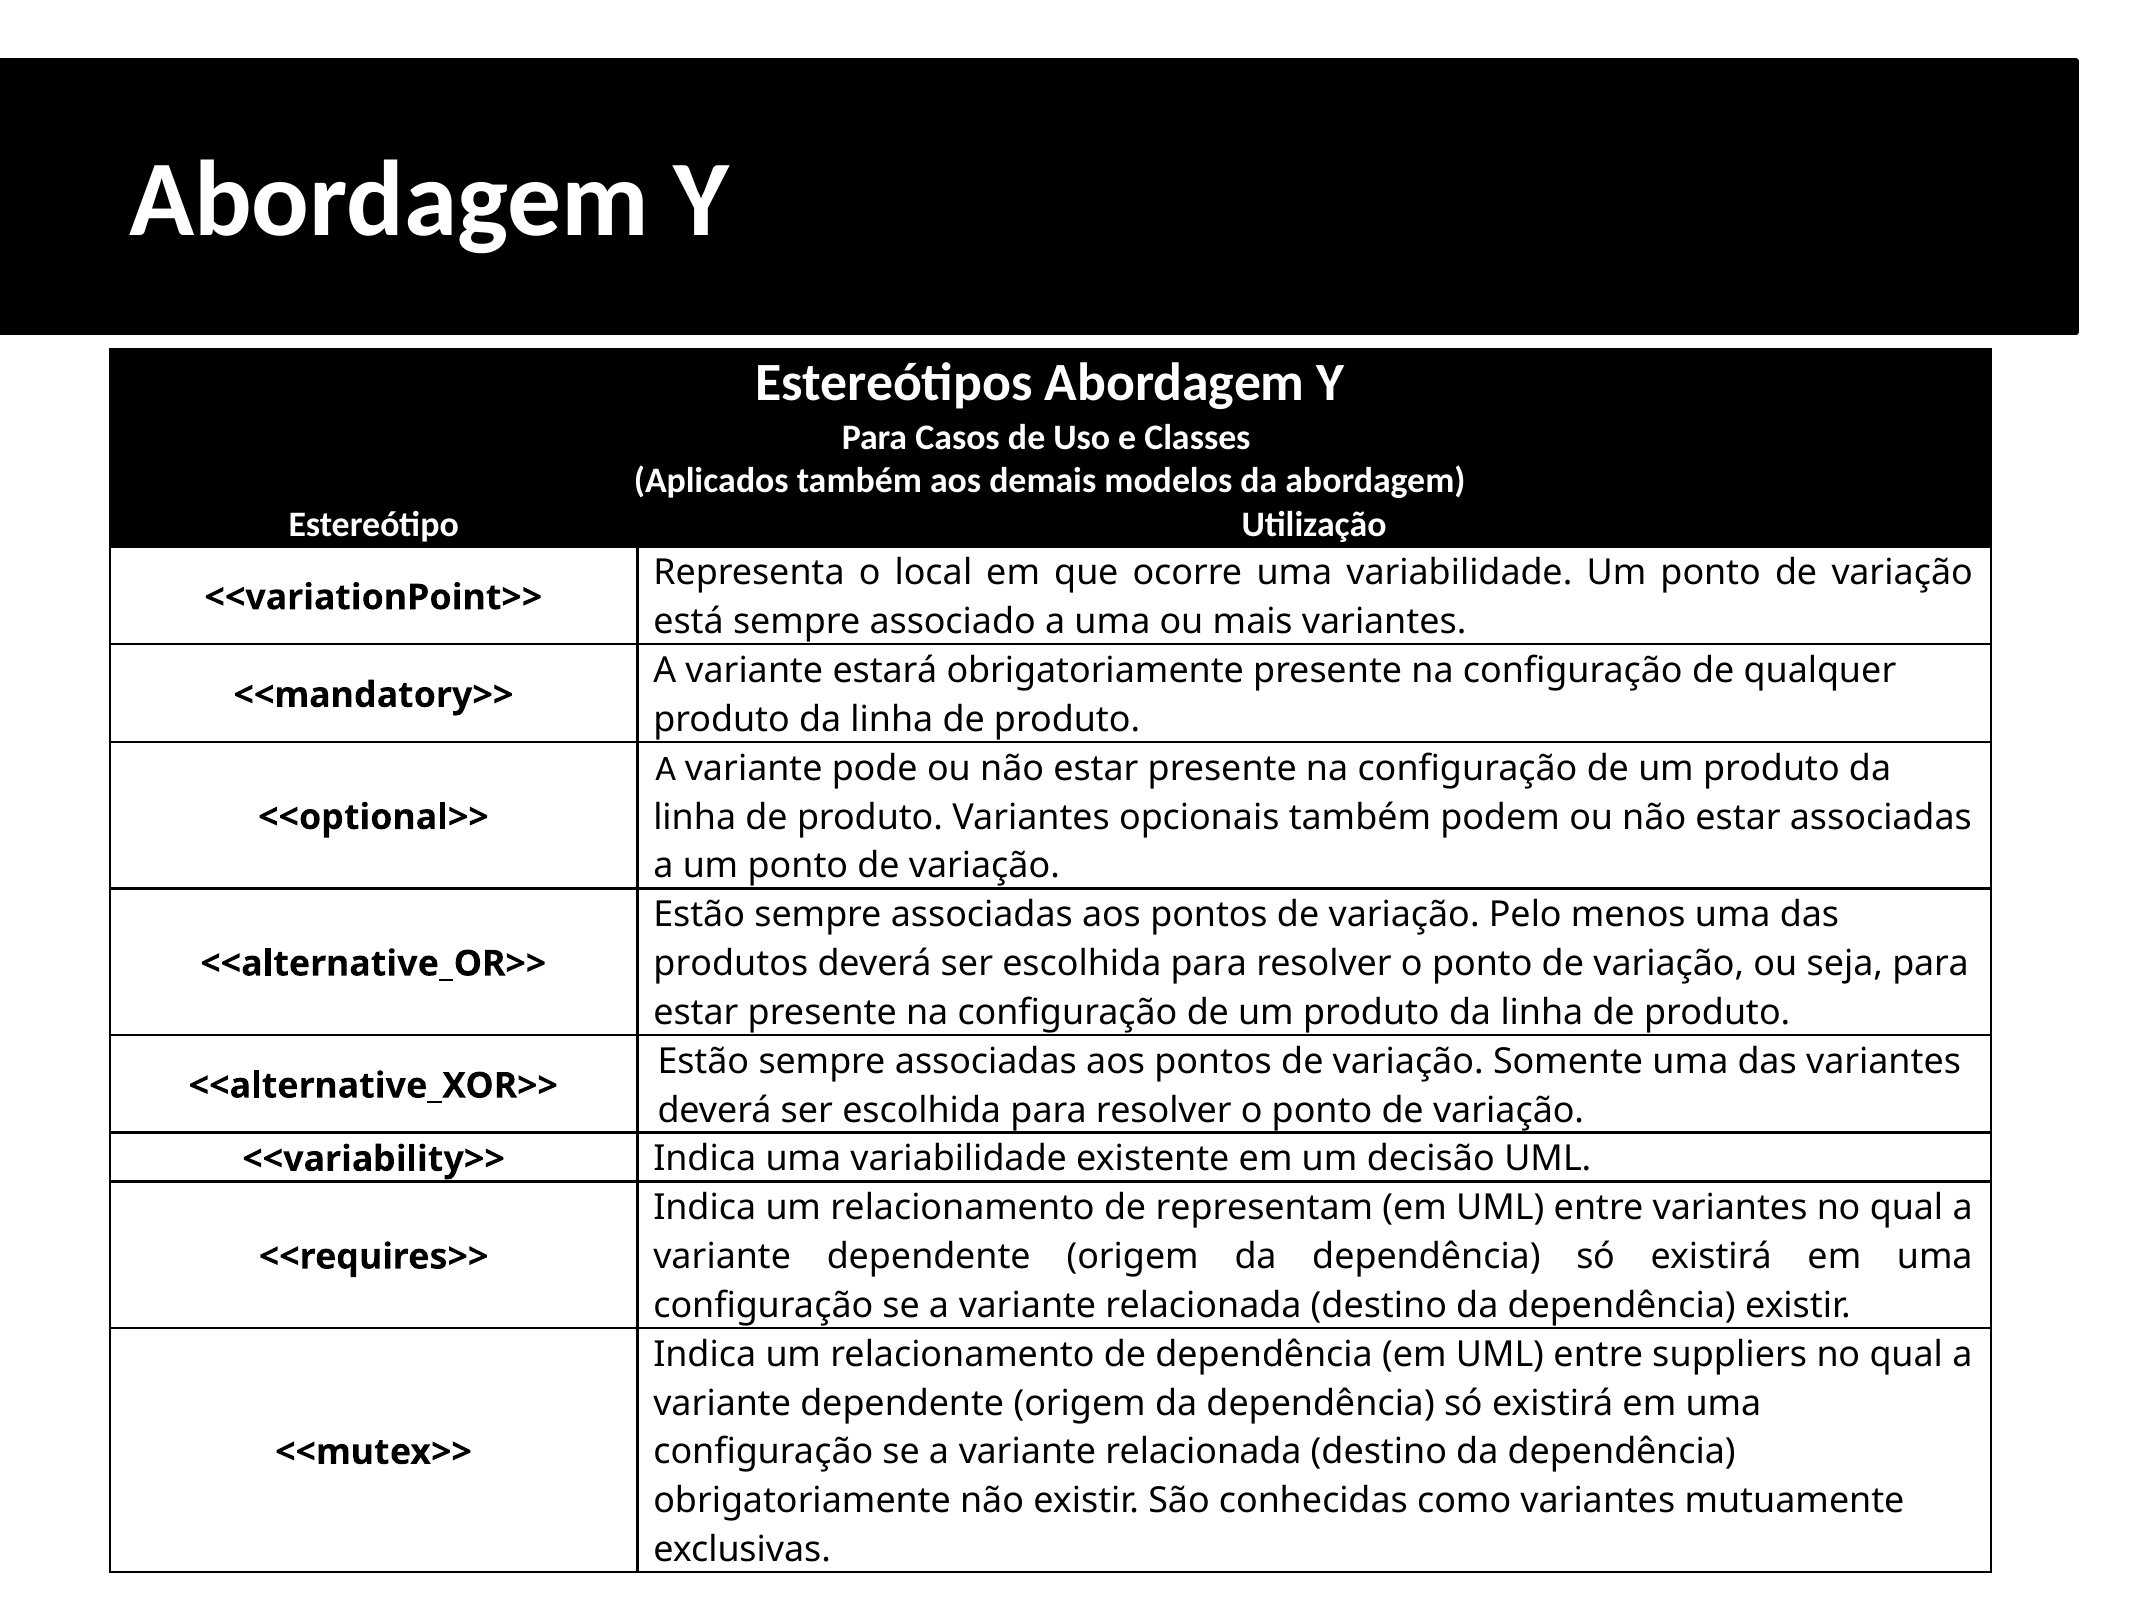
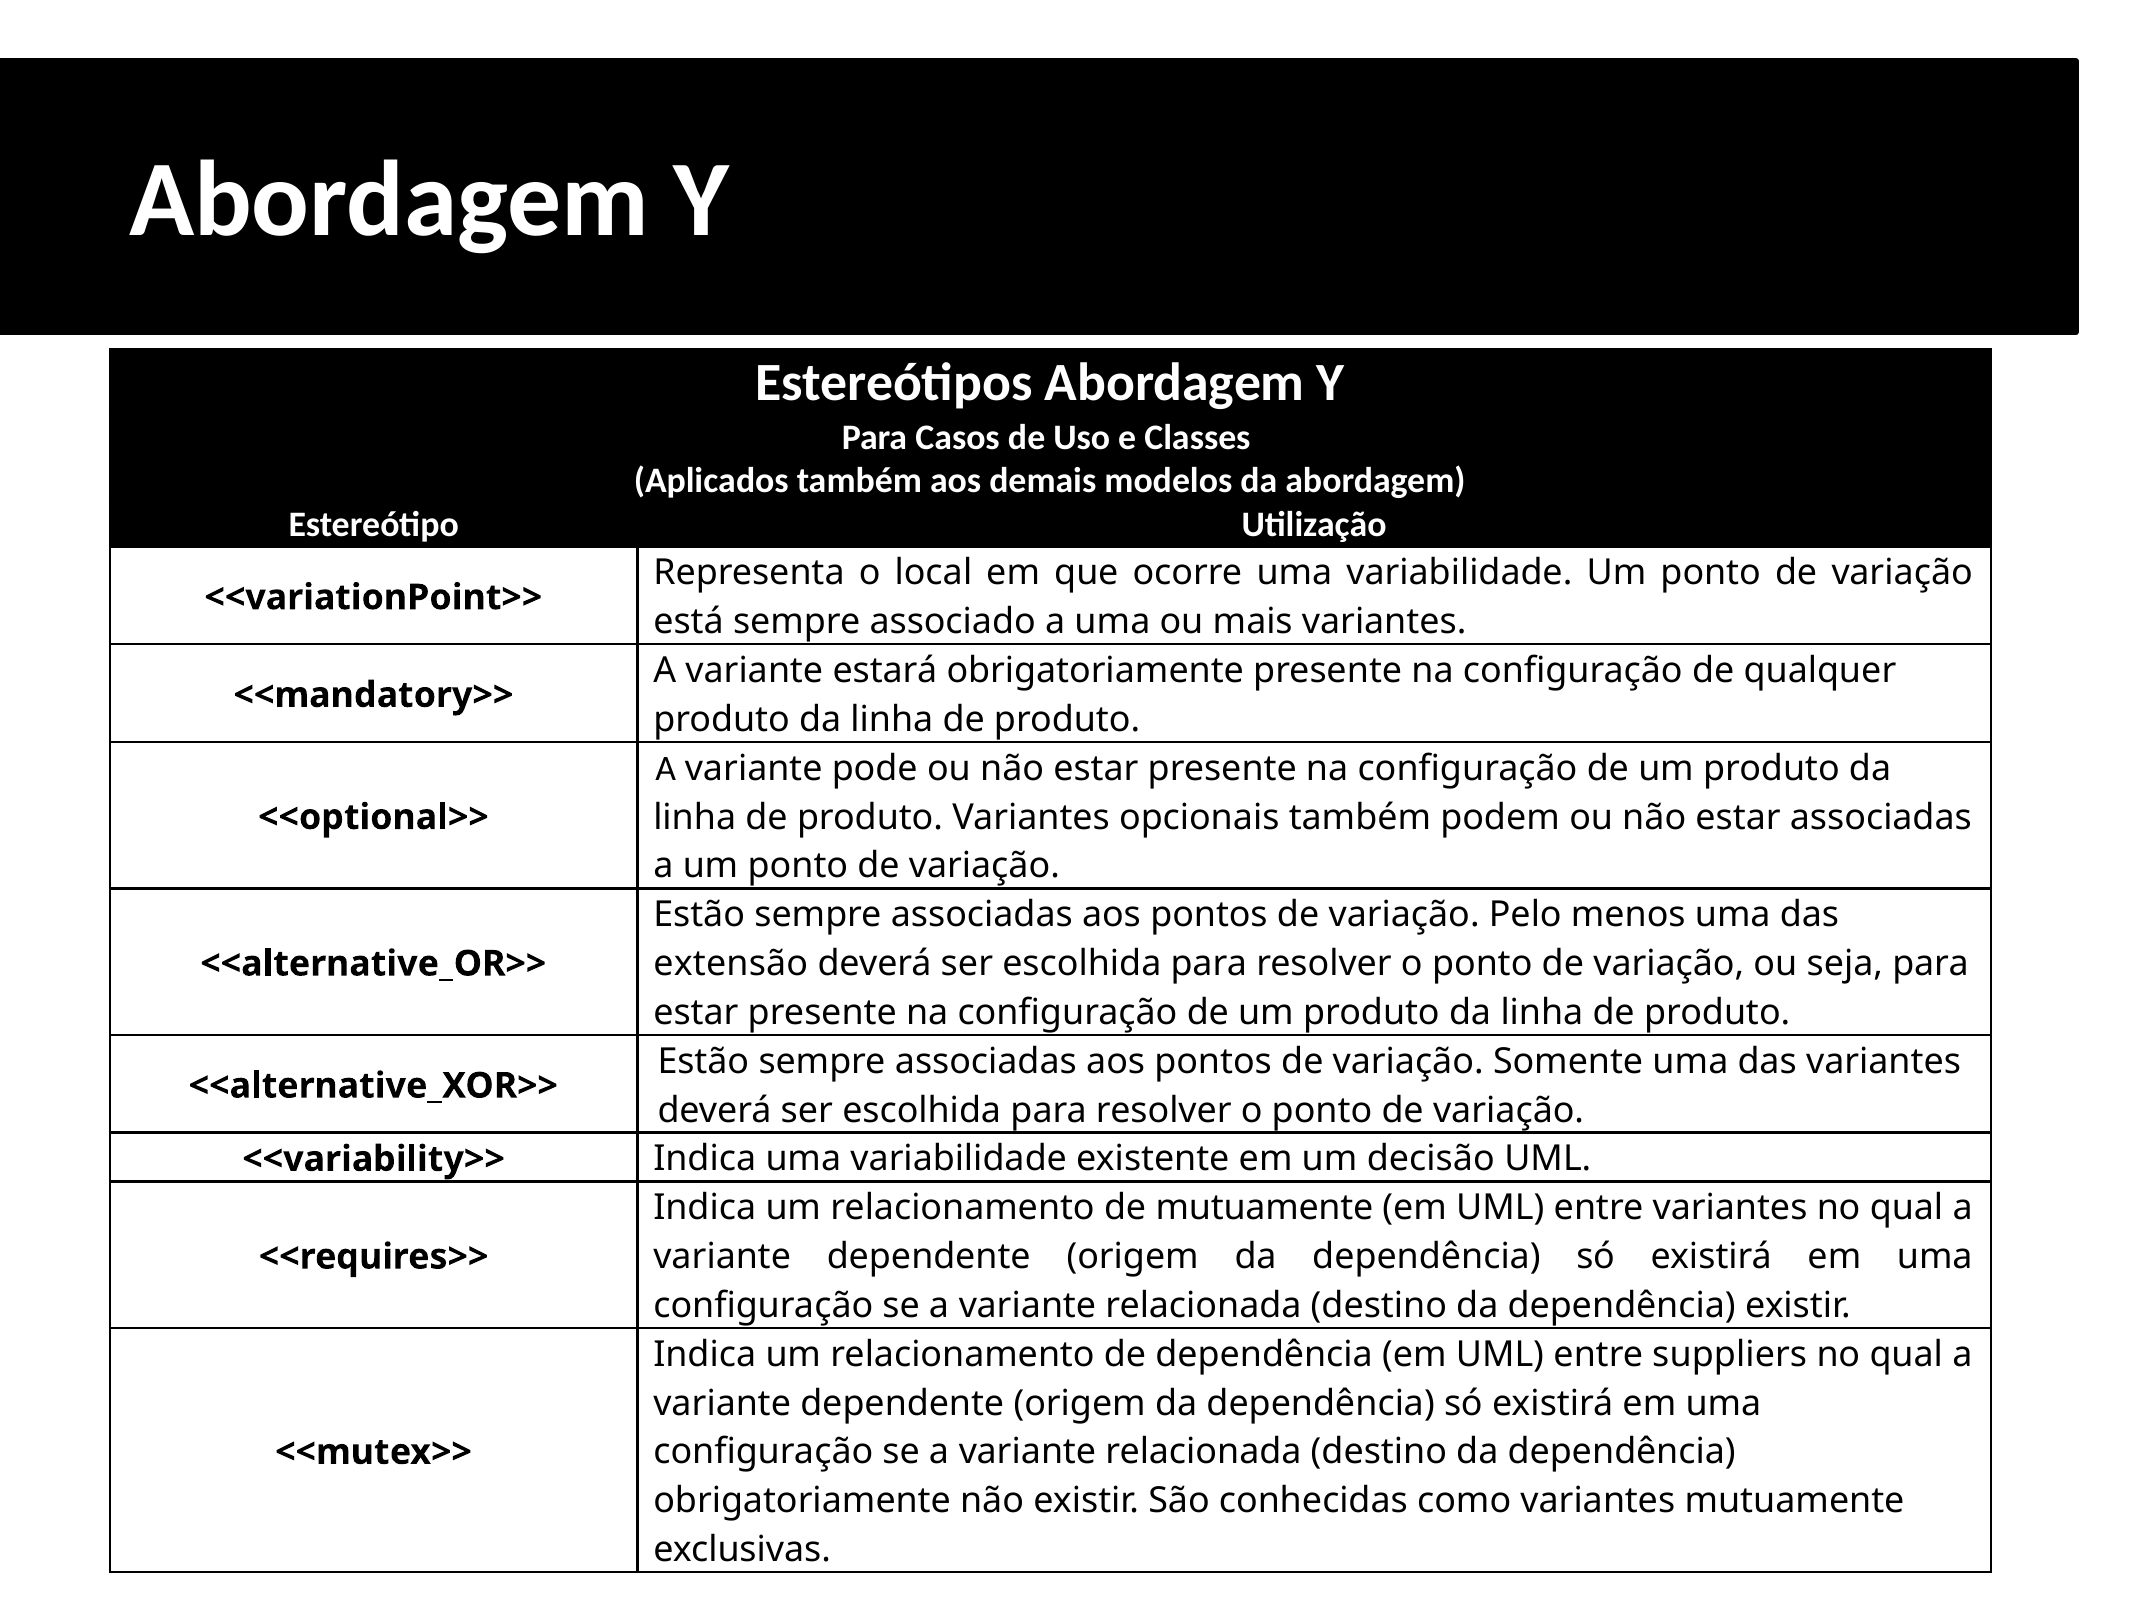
produtos: produtos -> extensão
de representam: representam -> mutuamente
